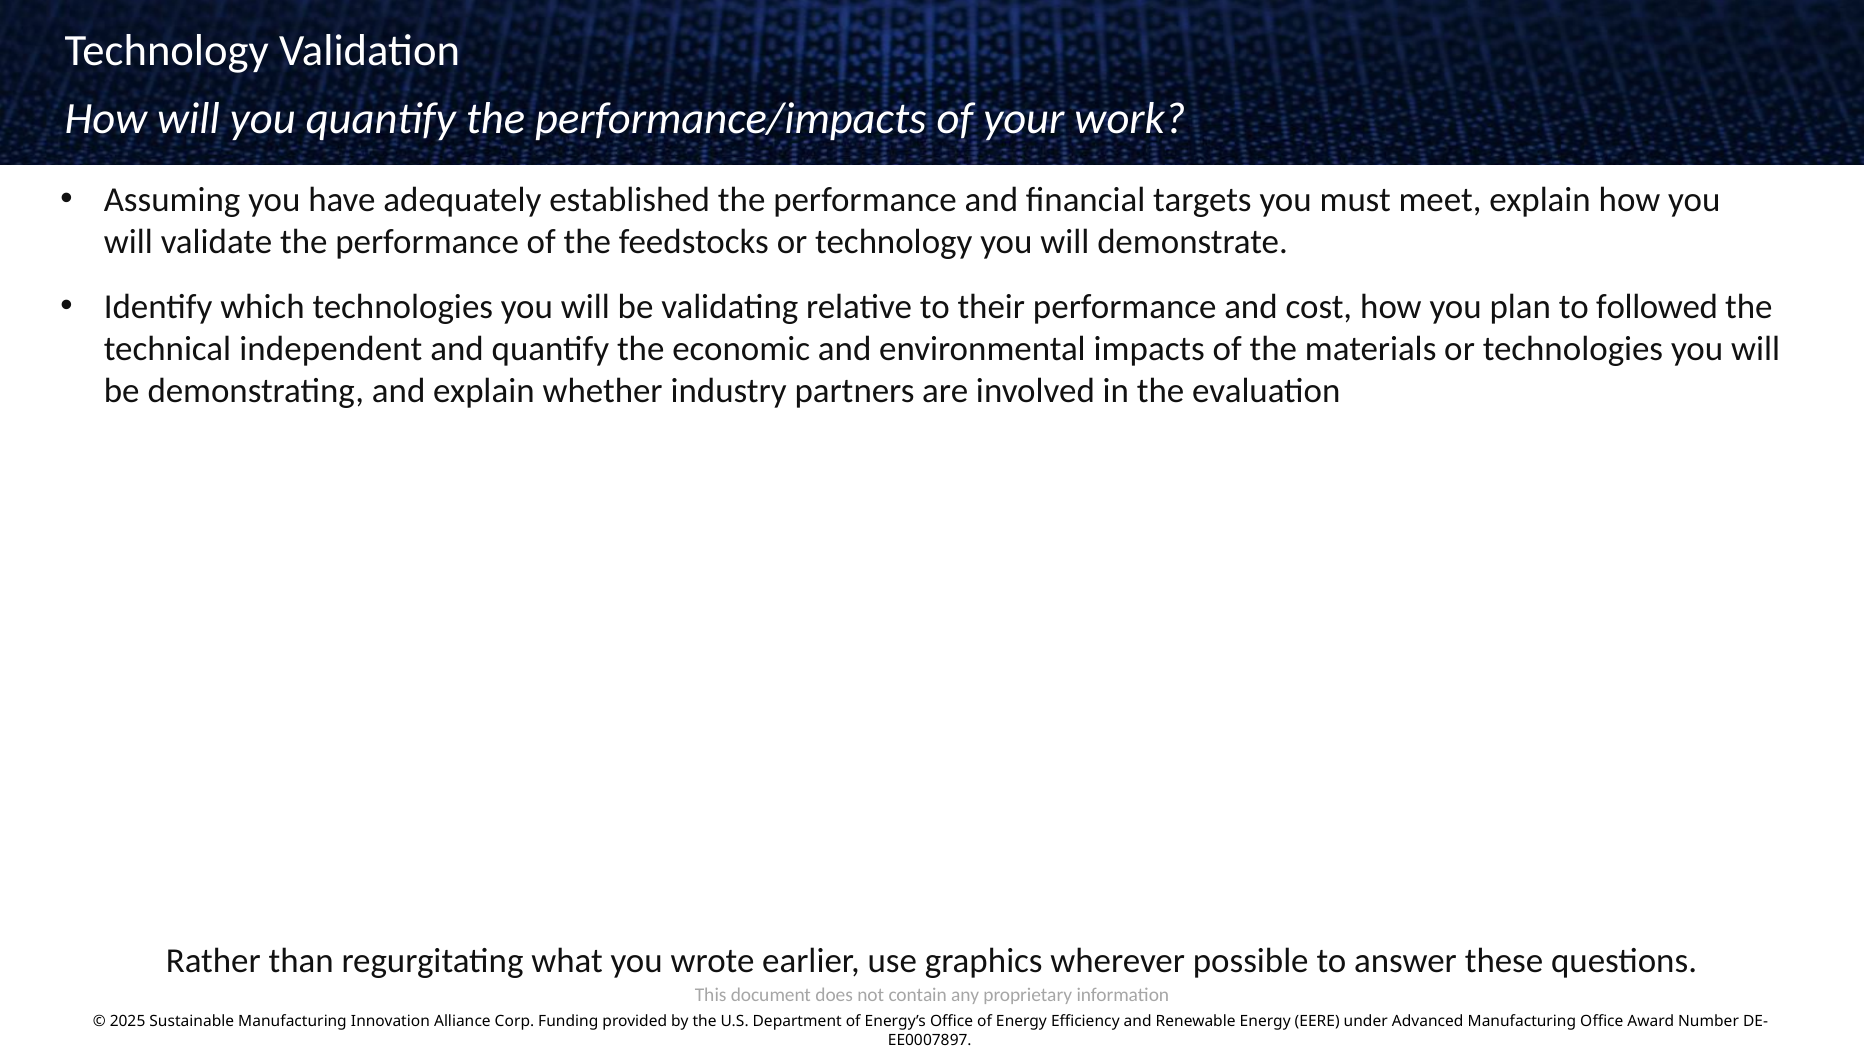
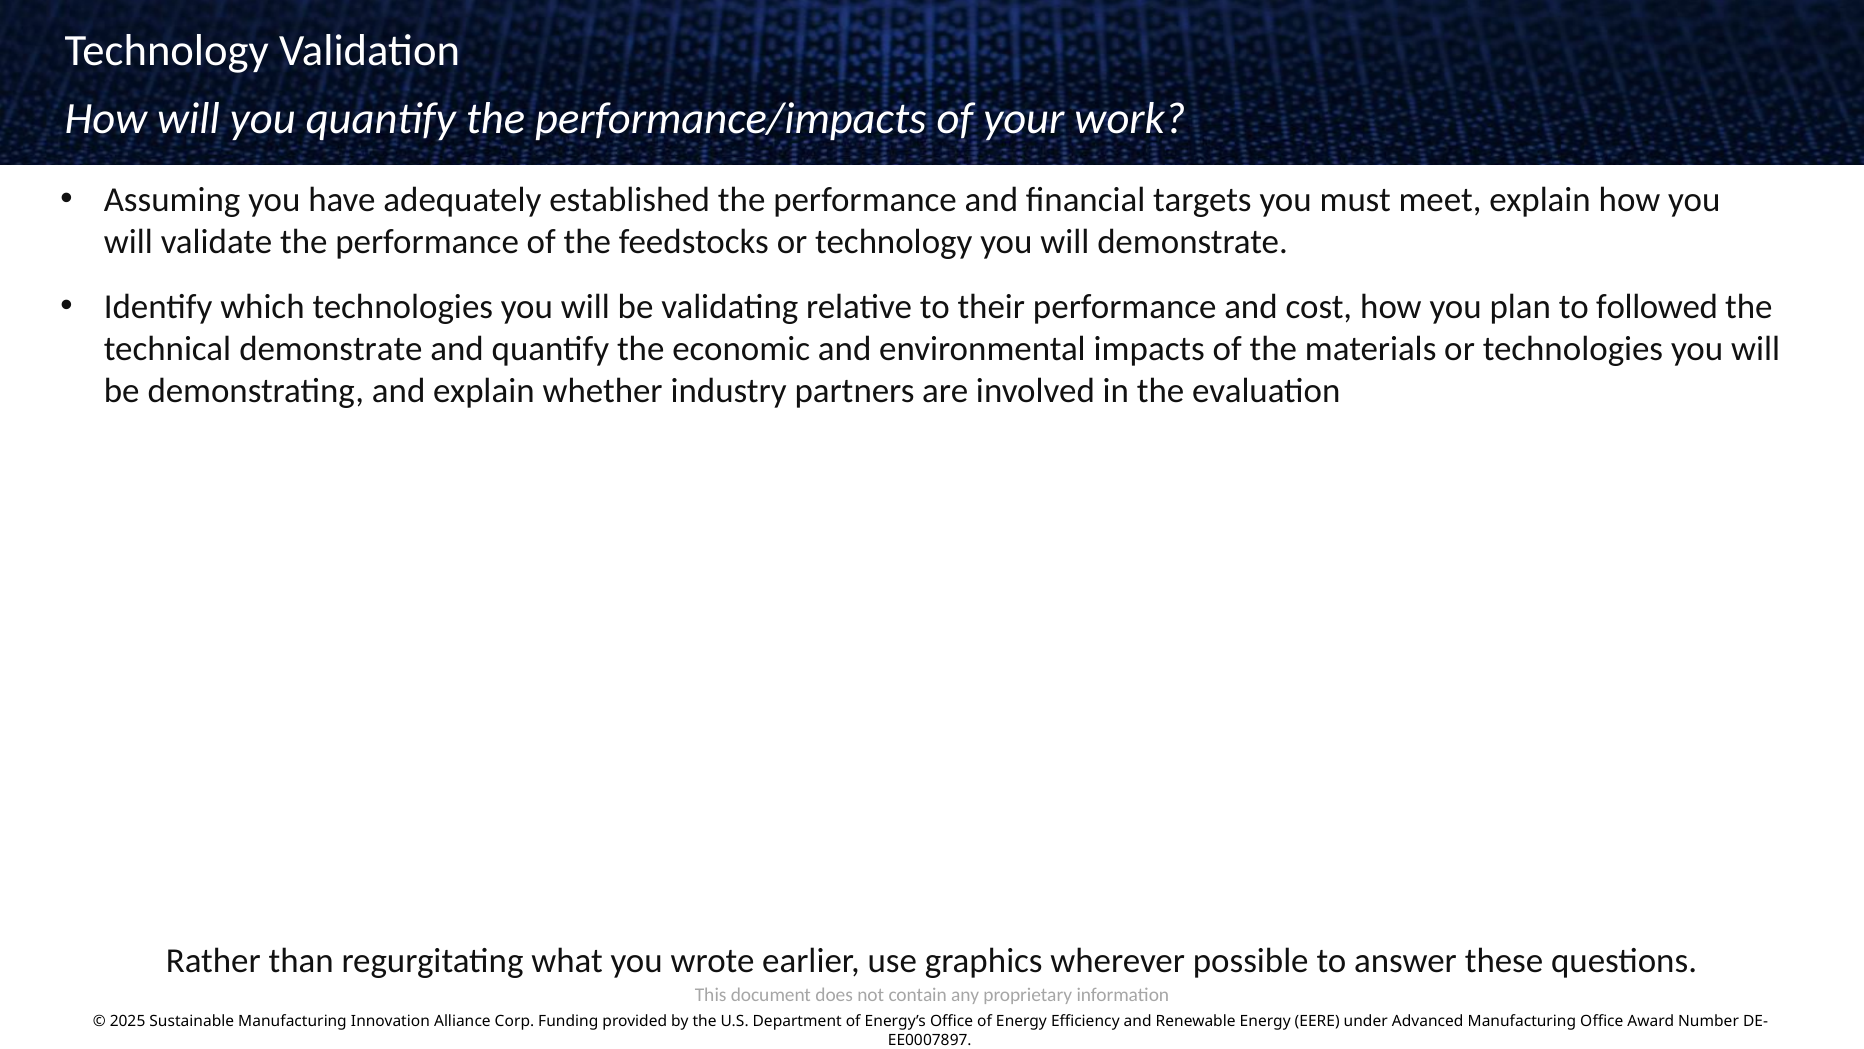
technical independent: independent -> demonstrate
